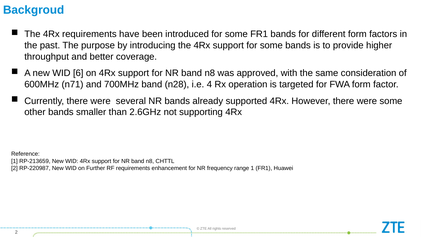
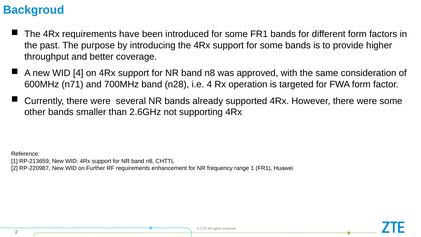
WID 6: 6 -> 4
